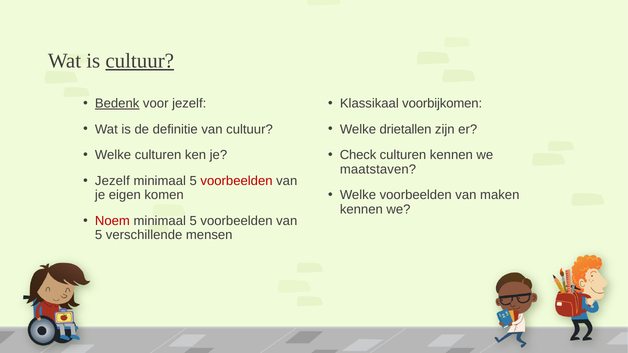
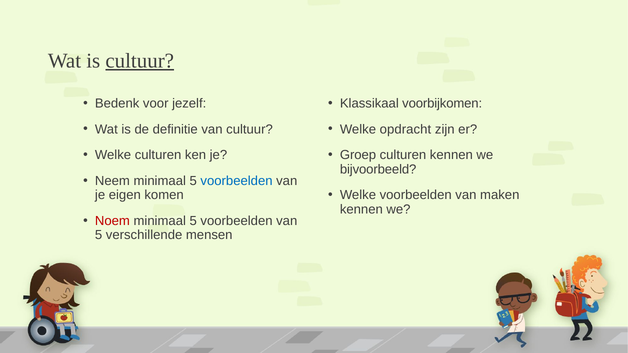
Bedenk underline: present -> none
drietallen: drietallen -> opdracht
Check: Check -> Groep
maatstaven: maatstaven -> bijvoorbeeld
Jezelf at (112, 181): Jezelf -> Neem
voorbeelden at (237, 181) colour: red -> blue
